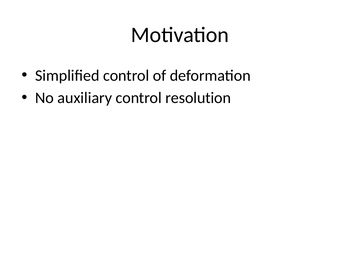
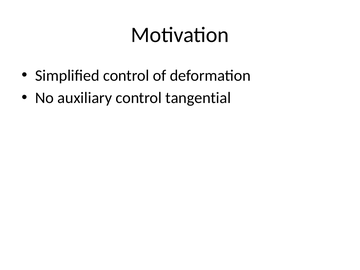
resolution: resolution -> tangential
